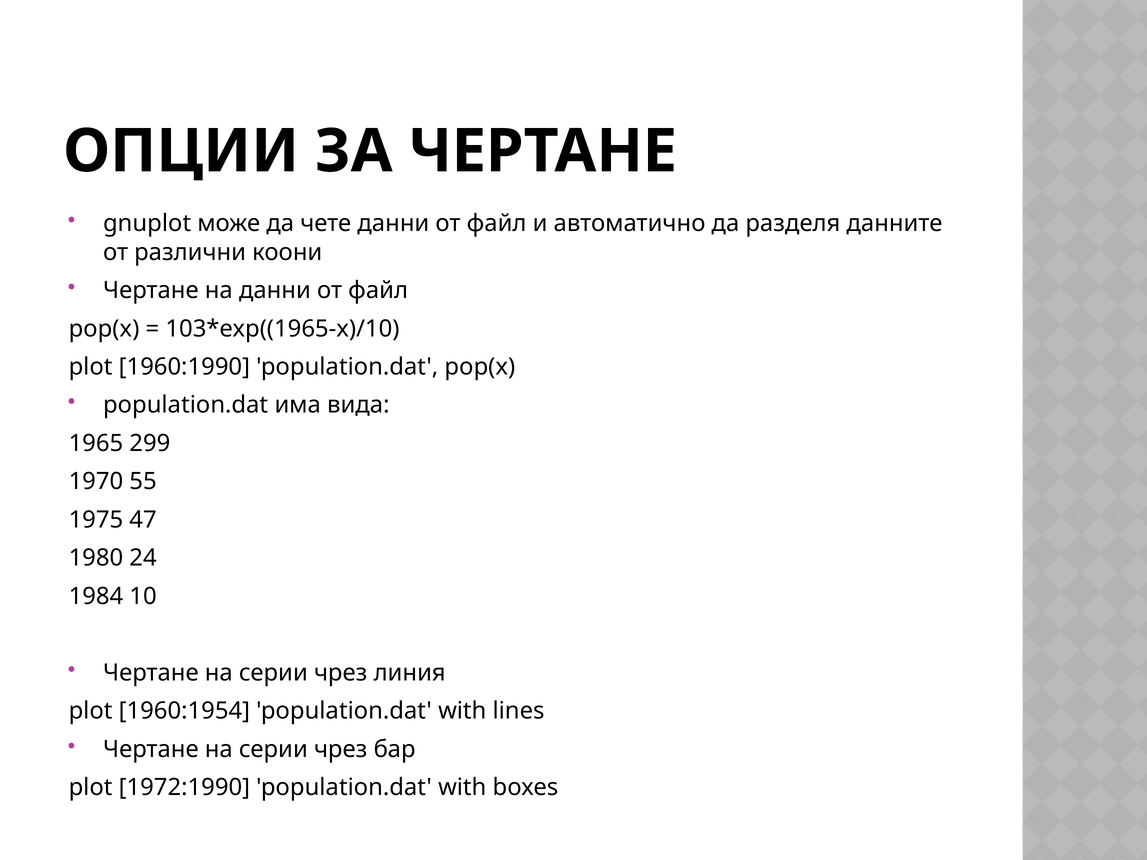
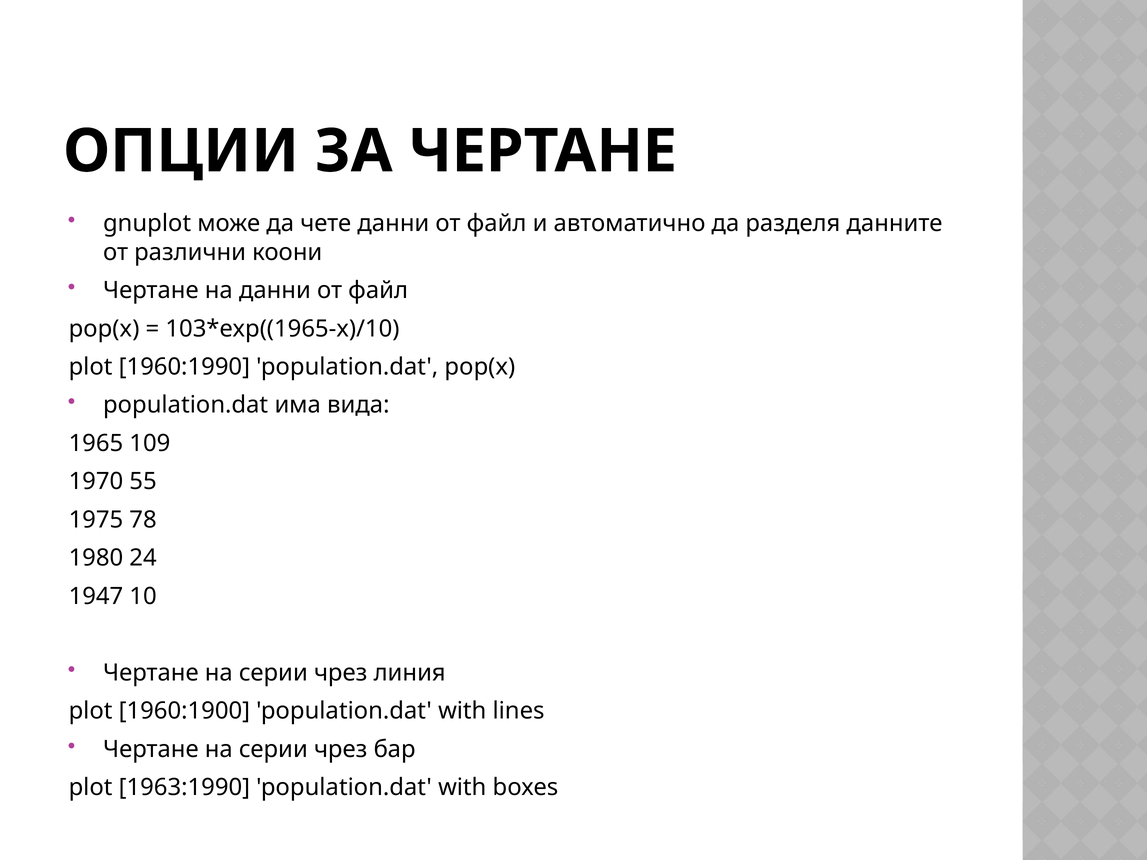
299: 299 -> 109
47: 47 -> 78
1984: 1984 -> 1947
1960:1954: 1960:1954 -> 1960:1900
1972:1990: 1972:1990 -> 1963:1990
